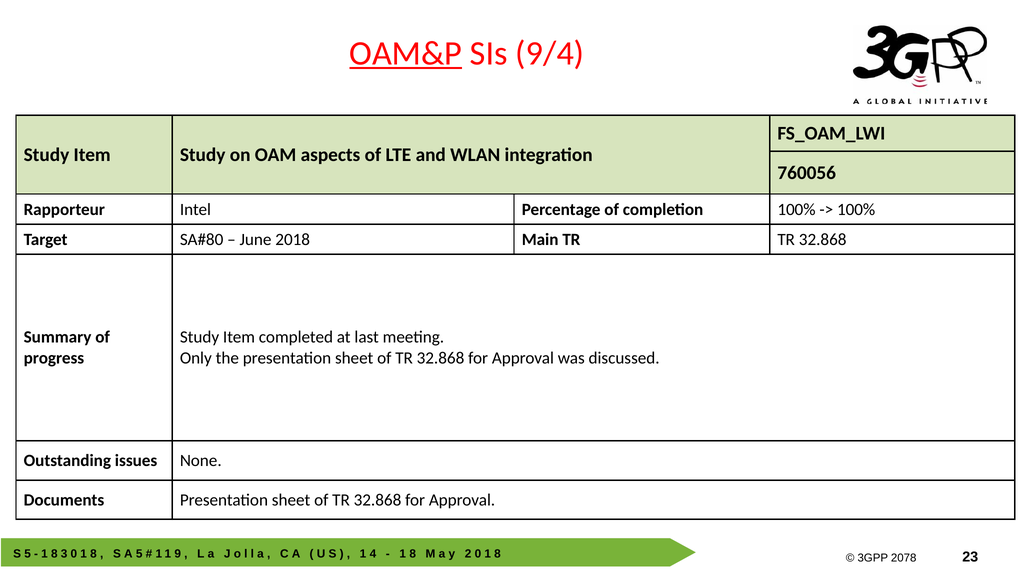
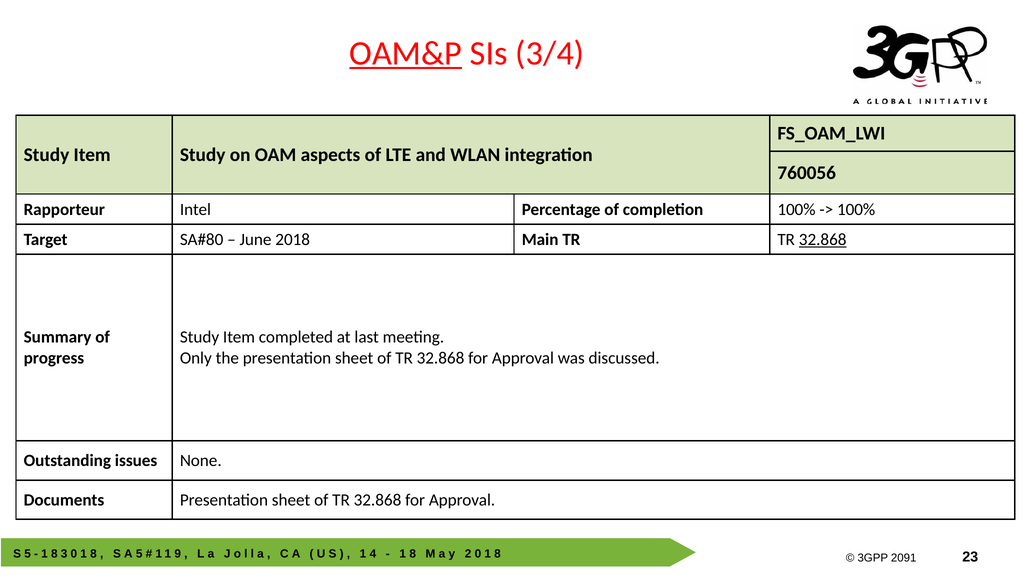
9/4: 9/4 -> 3/4
32.868 at (823, 239) underline: none -> present
2078: 2078 -> 2091
